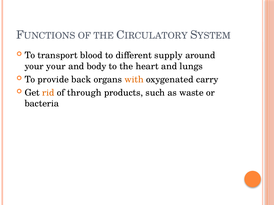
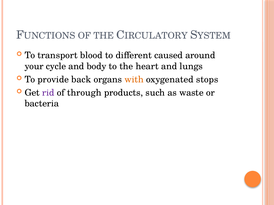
supply: supply -> caused
your your: your -> cycle
carry: carry -> stops
rid colour: orange -> purple
